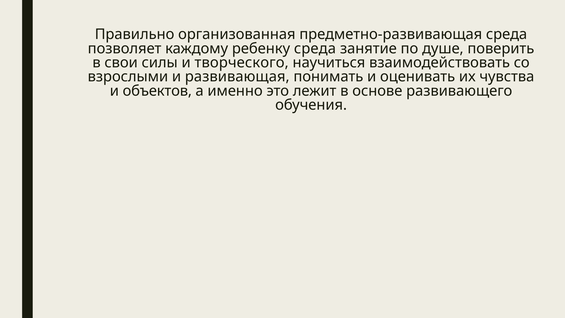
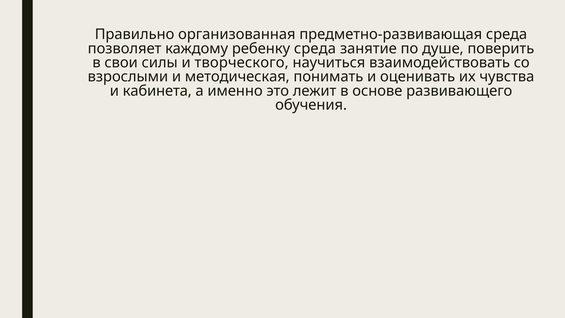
развивающая: развивающая -> методическая
объектов: объектов -> кабинета
